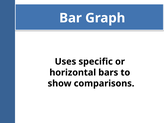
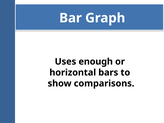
specific: specific -> enough
